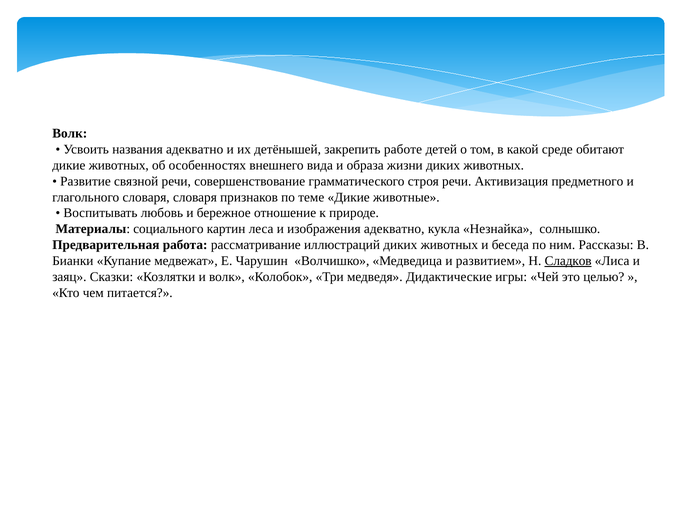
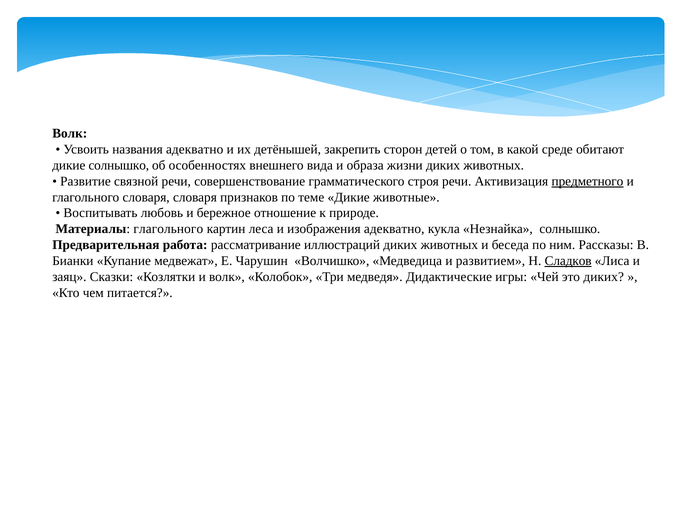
работе: работе -> сторон
дикие животных: животных -> солнышко
предметного underline: none -> present
Материалы социального: социального -> глагольного
это целью: целью -> диких
